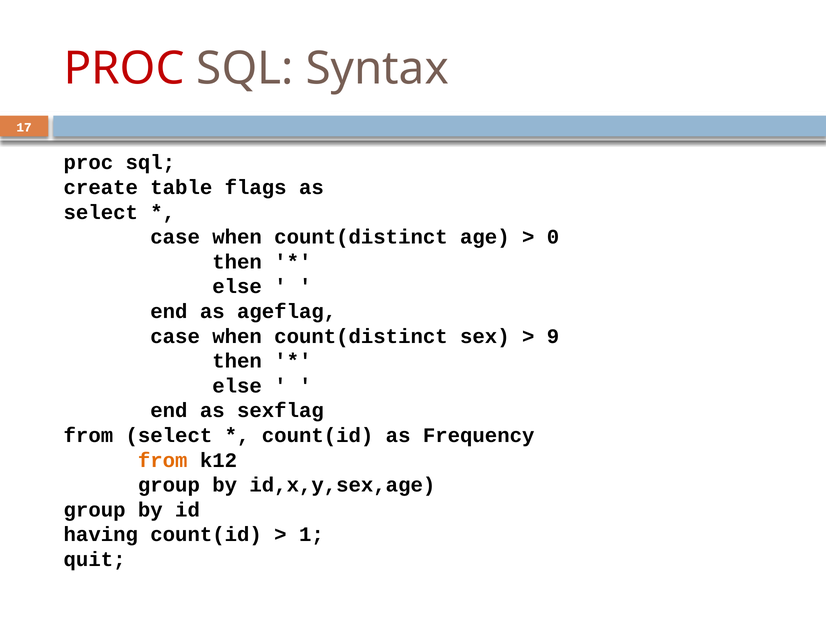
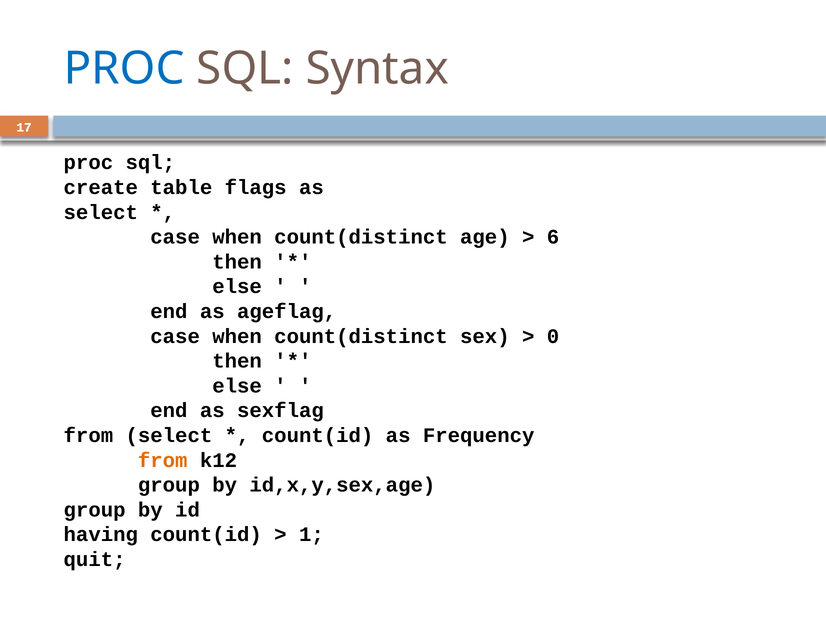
PROC at (124, 69) colour: red -> blue
0: 0 -> 6
9: 9 -> 0
